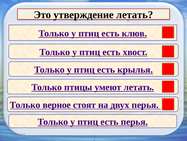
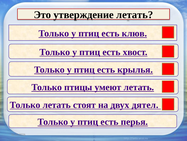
Только верное: верное -> летать
двух перья: перья -> дятел
